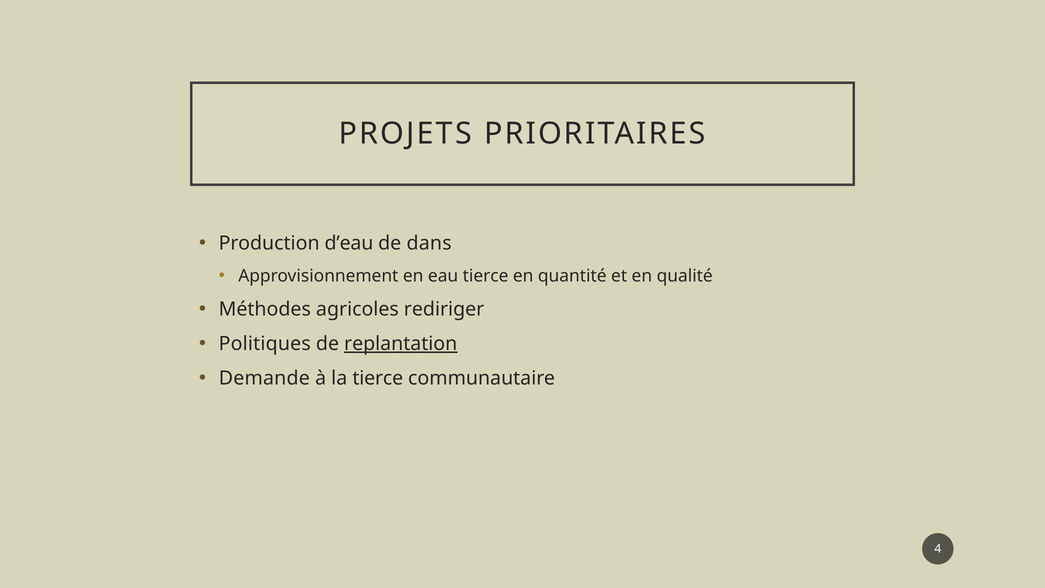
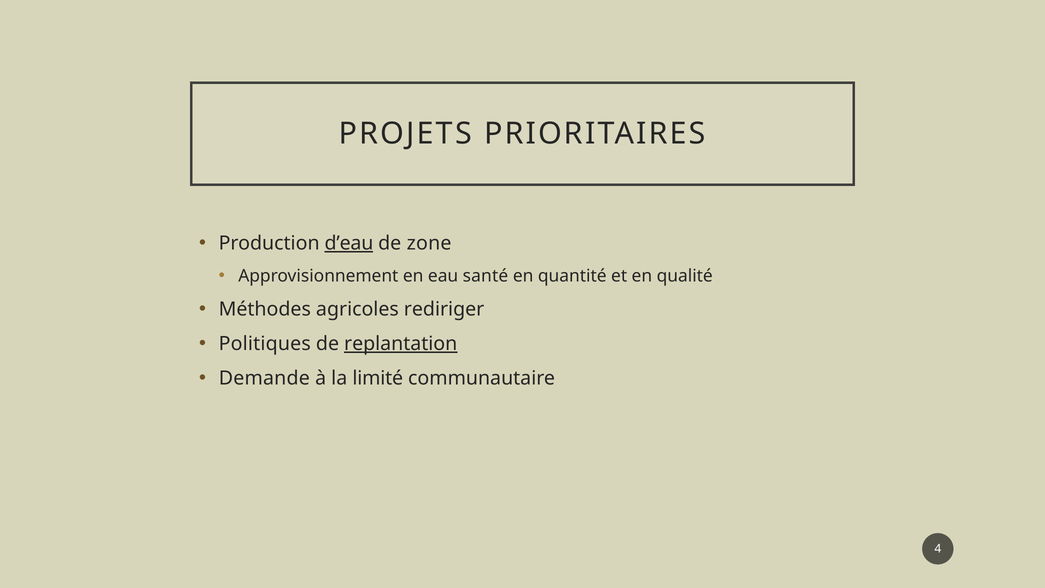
d’eau underline: none -> present
dans: dans -> zone
eau tierce: tierce -> santé
la tierce: tierce -> limité
